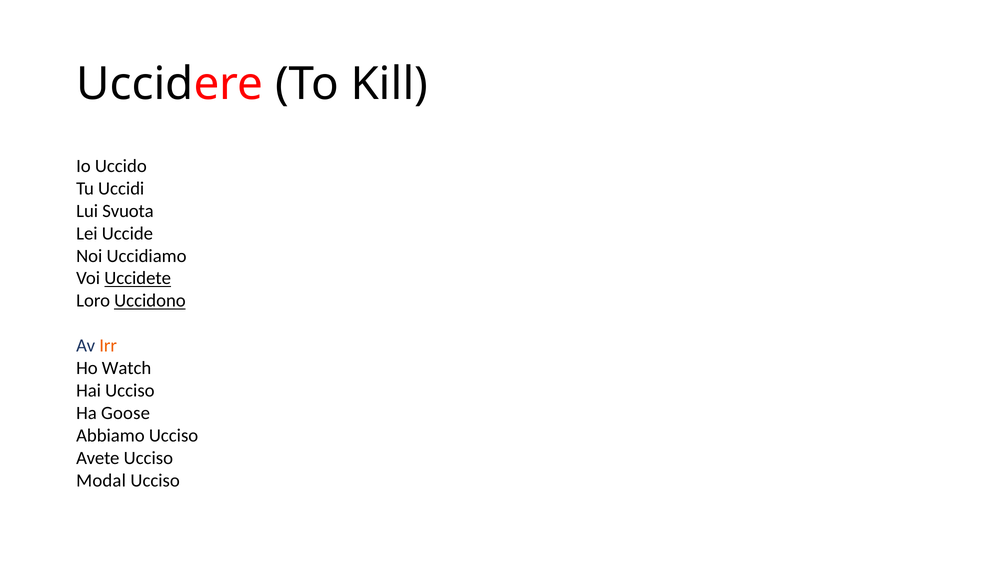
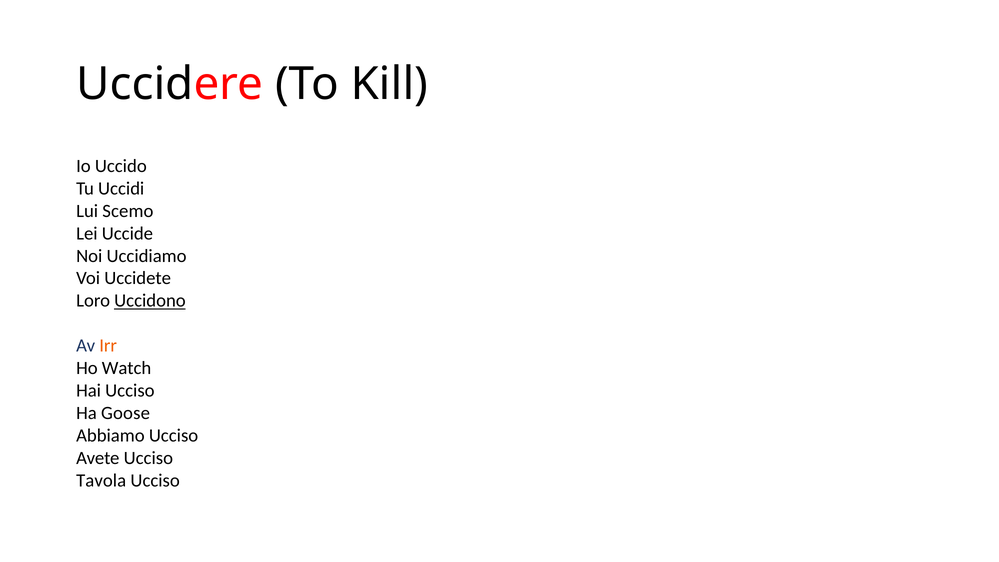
Svuota: Svuota -> Scemo
Uccidete underline: present -> none
Modal: Modal -> Tavola
